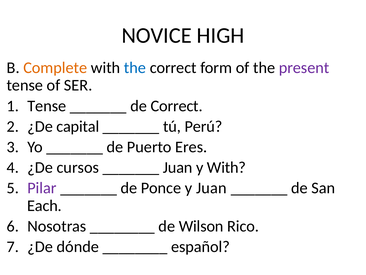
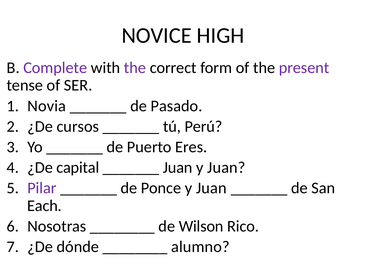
Complete colour: orange -> purple
the at (135, 68) colour: blue -> purple
Tense at (47, 106): Tense -> Novia
de Correct: Correct -> Pasado
capital: capital -> cursos
cursos: cursos -> capital
With at (227, 167): With -> Juan
español: español -> alumno
